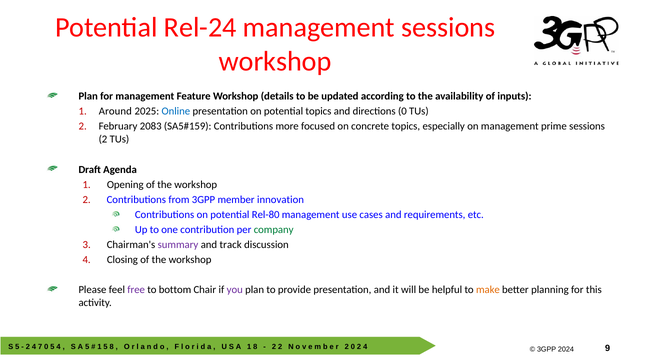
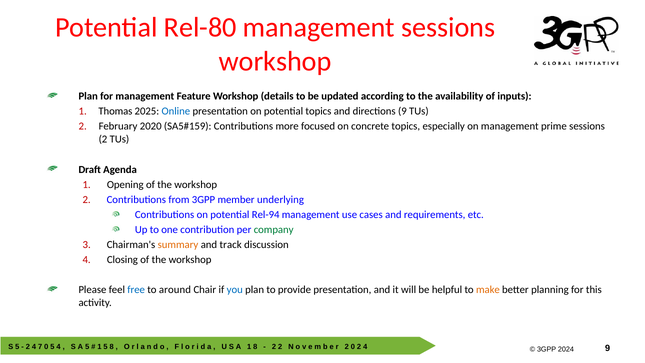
Rel-24: Rel-24 -> Rel-80
Around: Around -> Thomas
directions 0: 0 -> 9
2083: 2083 -> 2020
innovation: innovation -> underlying
Rel-80: Rel-80 -> Rel-94
summary colour: purple -> orange
free colour: purple -> blue
bottom: bottom -> around
you colour: purple -> blue
